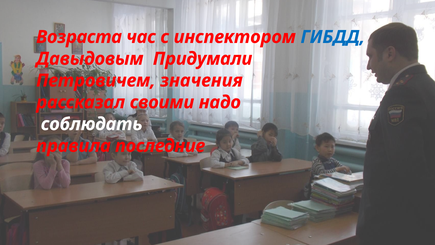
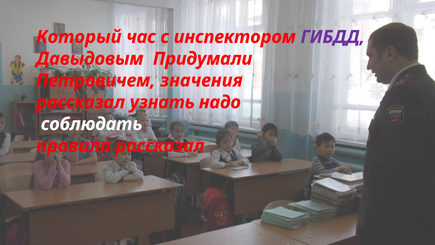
Возраста: Возраста -> Который
ГИБДД colour: blue -> purple
своими: своими -> узнать
правила последние: последние -> рассказал
